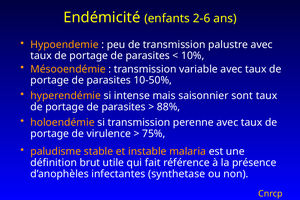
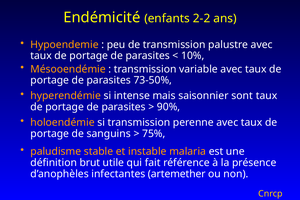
2-6: 2-6 -> 2-2
10-50%: 10-50% -> 73-50%
88%: 88% -> 90%
virulence: virulence -> sanguins
synthetase: synthetase -> artemether
